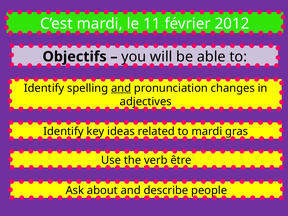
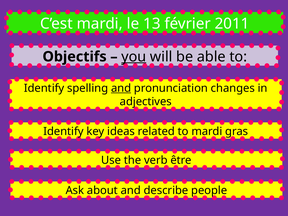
11: 11 -> 13
2012: 2012 -> 2011
you underline: none -> present
